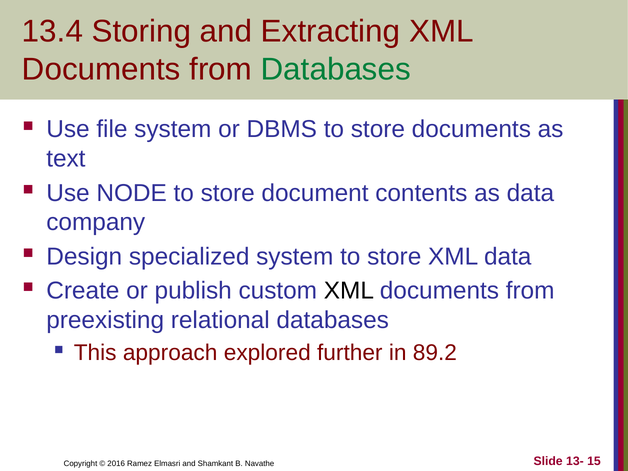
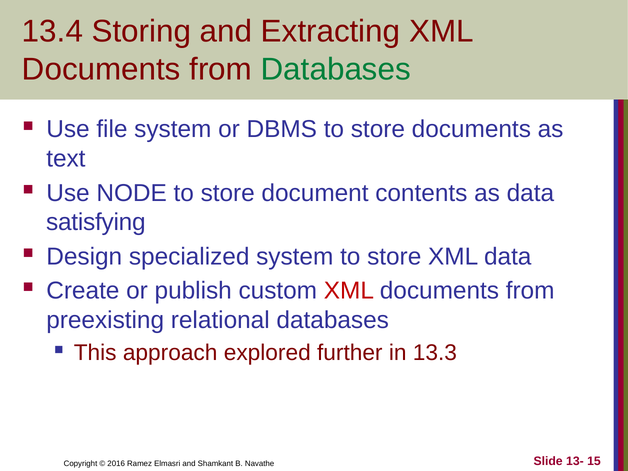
company: company -> satisfying
XML at (349, 291) colour: black -> red
89.2: 89.2 -> 13.3
